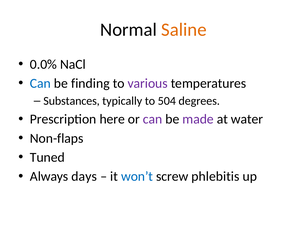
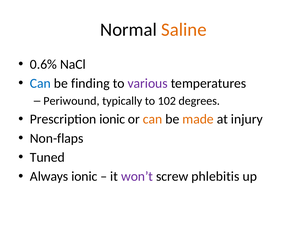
0.0%: 0.0% -> 0.6%
Substances: Substances -> Periwound
504: 504 -> 102
Prescription here: here -> ionic
can at (153, 119) colour: purple -> orange
made colour: purple -> orange
water: water -> injury
Always days: days -> ionic
won’t colour: blue -> purple
